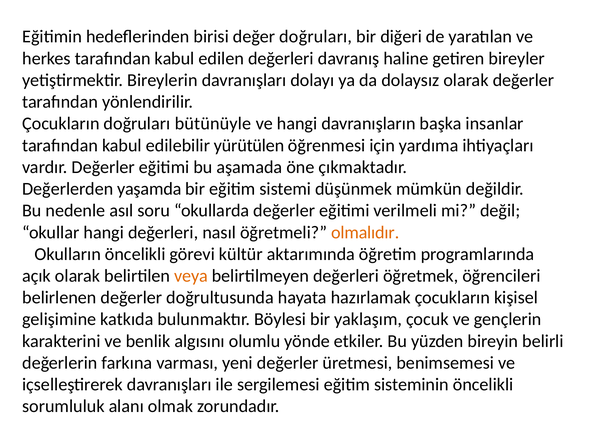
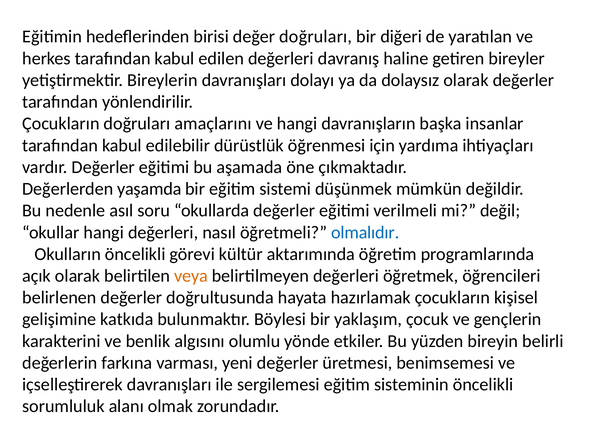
bütünüyle: bütünüyle -> amaçlarını
yürütülen: yürütülen -> dürüstlük
olmalıdır colour: orange -> blue
